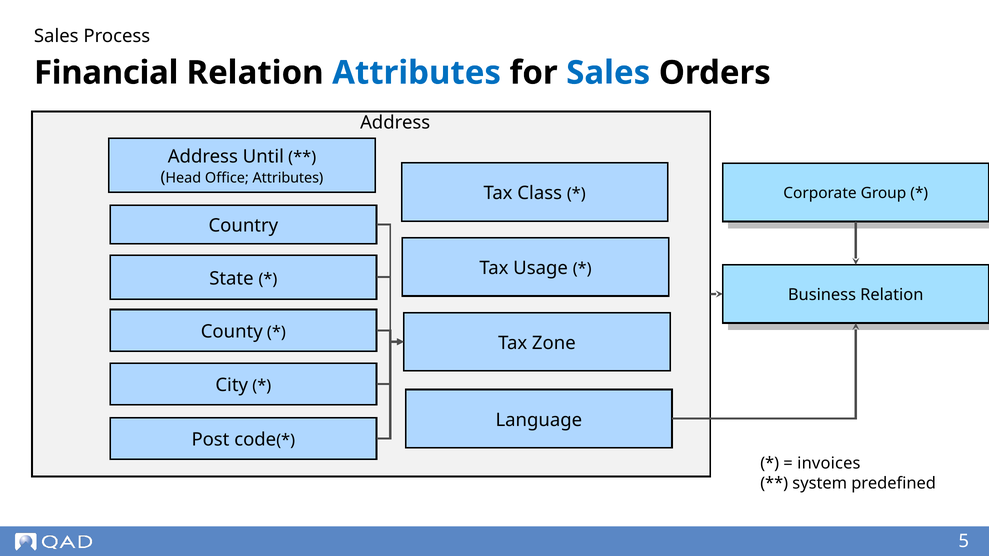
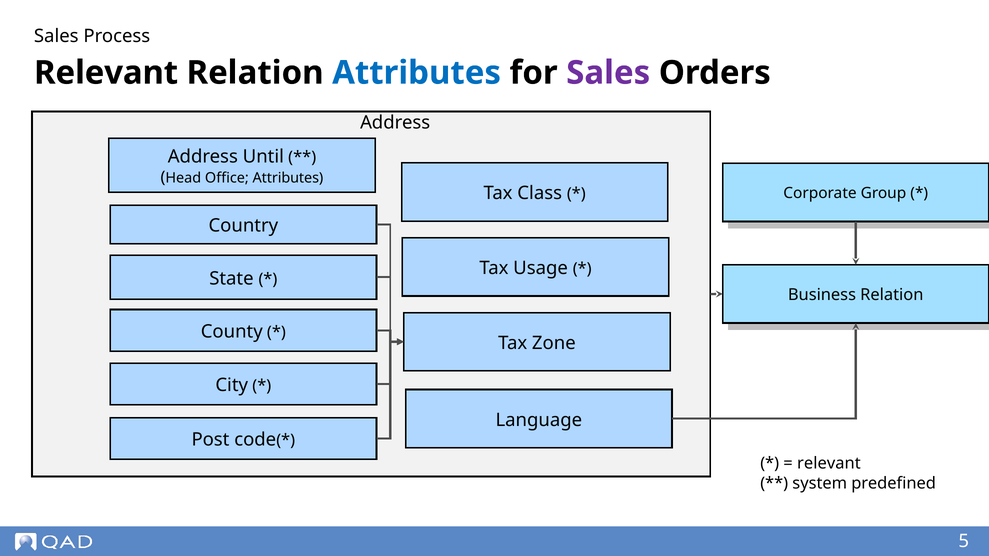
Financial at (106, 73): Financial -> Relevant
Sales at (608, 73) colour: blue -> purple
invoices at (829, 464): invoices -> relevant
